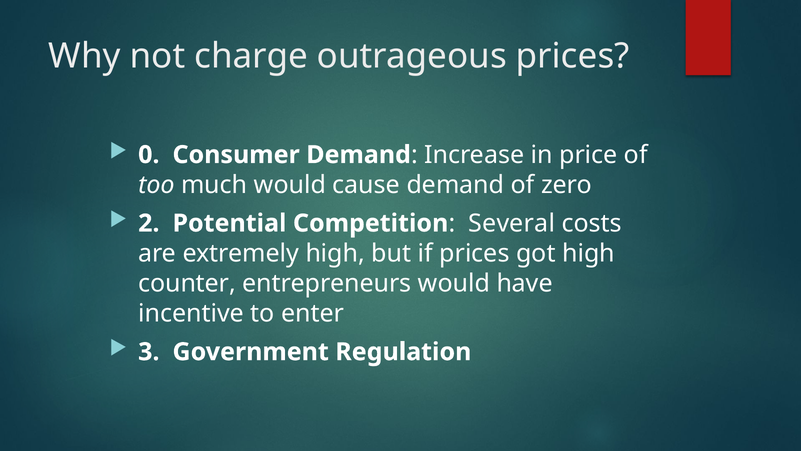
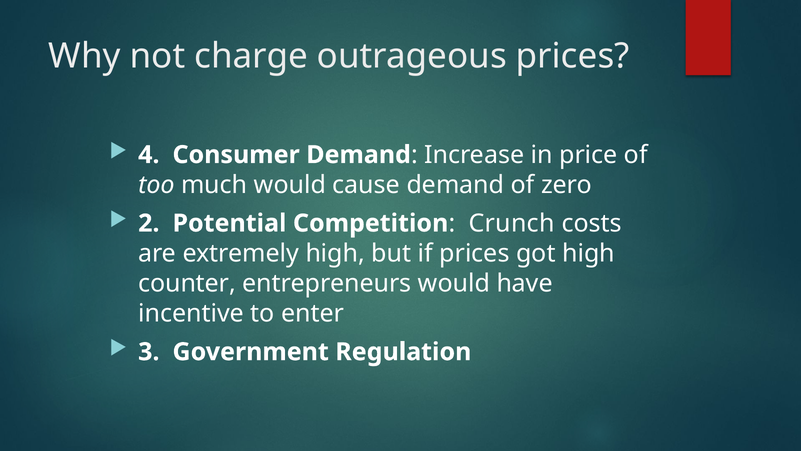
0: 0 -> 4
Several: Several -> Crunch
